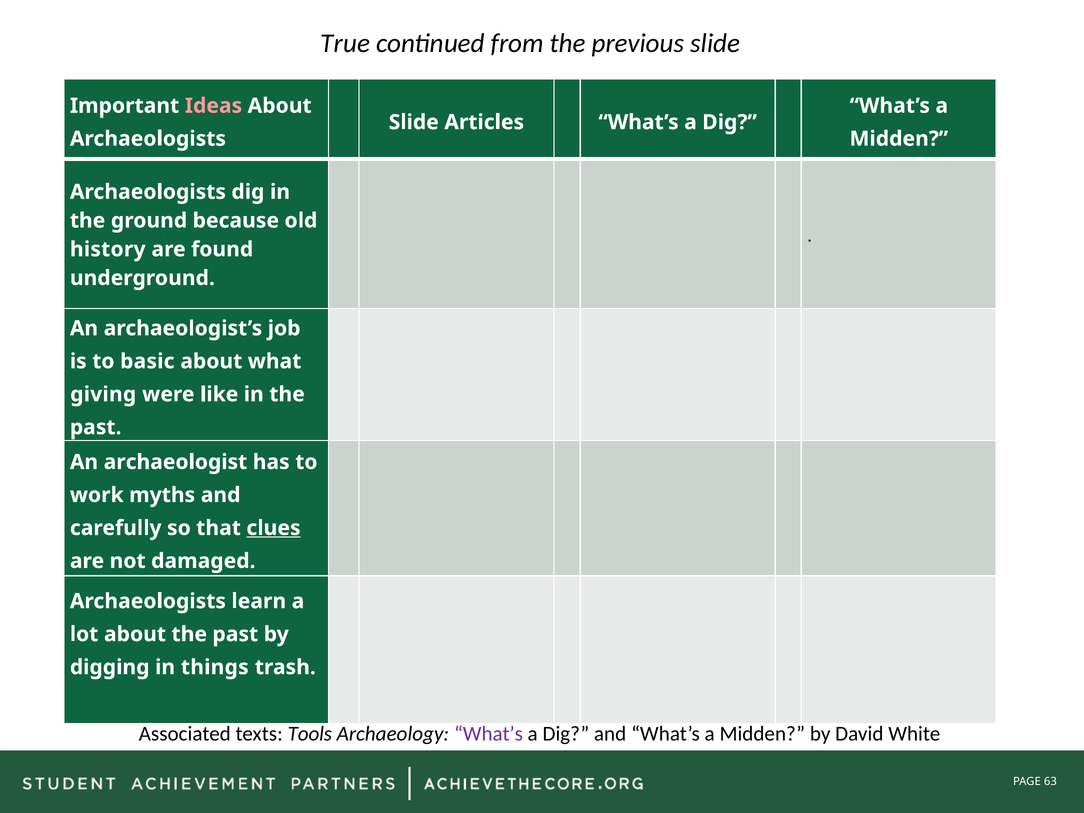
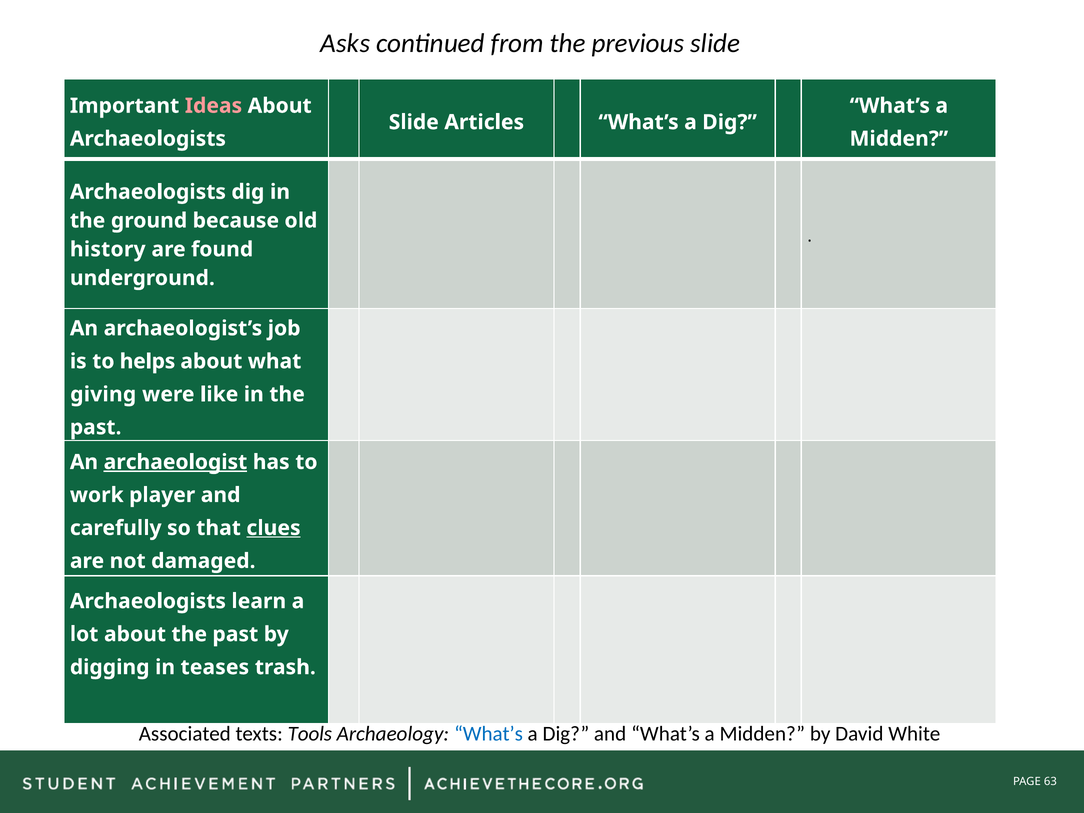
True: True -> Asks
basic: basic -> helps
archaeologist underline: none -> present
myths: myths -> player
things: things -> teases
What’s at (489, 734) colour: purple -> blue
